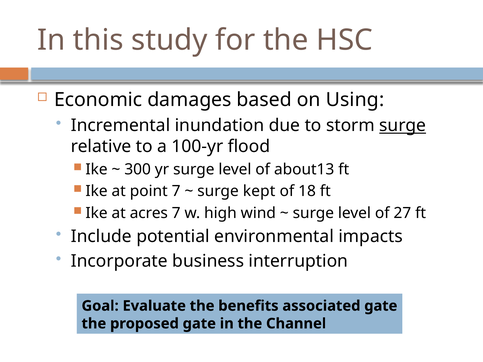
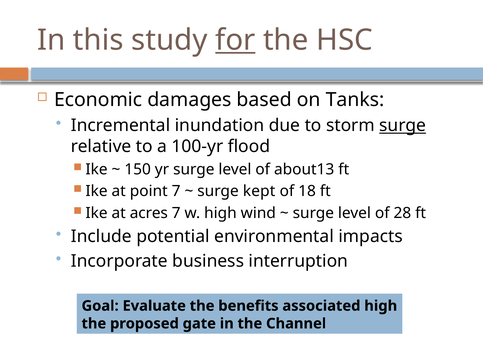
for underline: none -> present
Using: Using -> Tanks
300: 300 -> 150
27: 27 -> 28
associated gate: gate -> high
